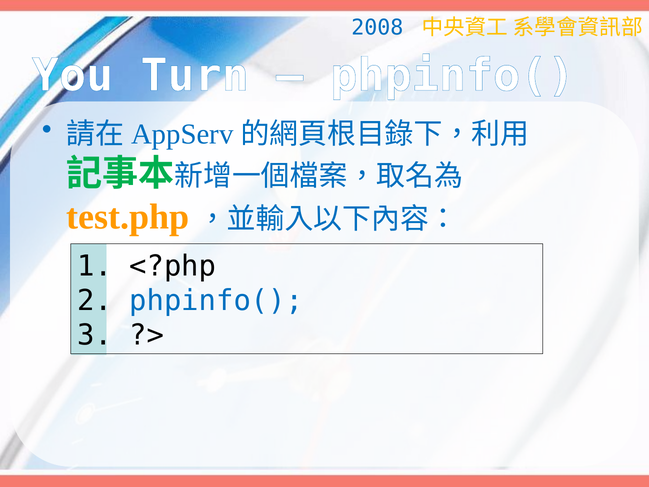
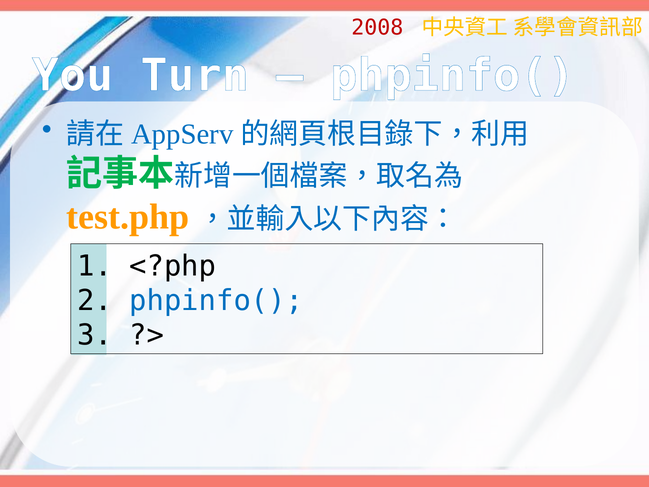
2008 colour: blue -> red
